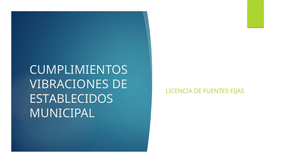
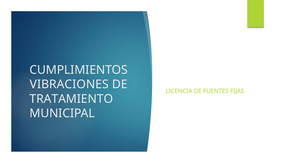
ESTABLECIDOS: ESTABLECIDOS -> TRATAMIENTO
